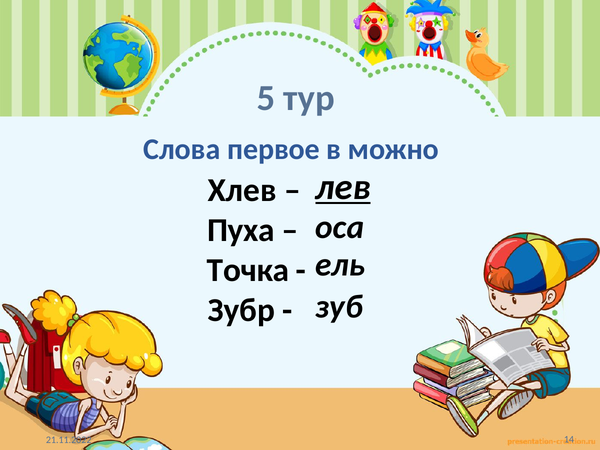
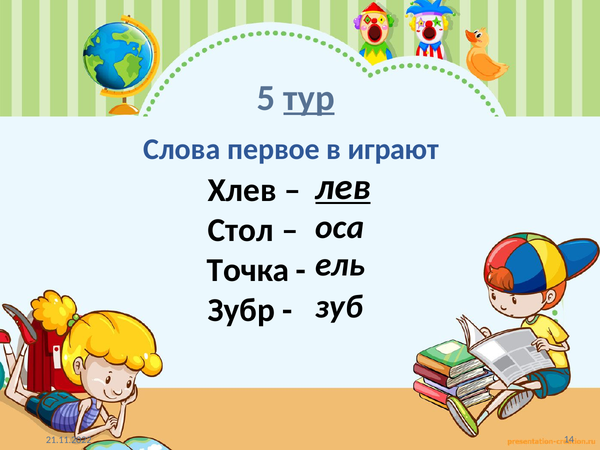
тур underline: none -> present
можно: можно -> играют
Пуха: Пуха -> Стол
